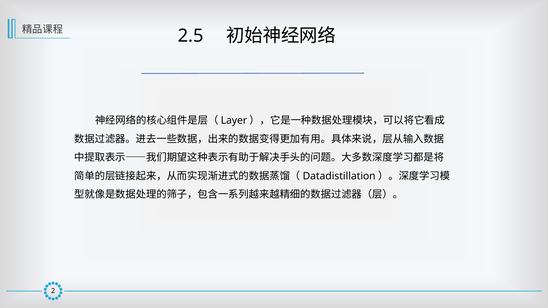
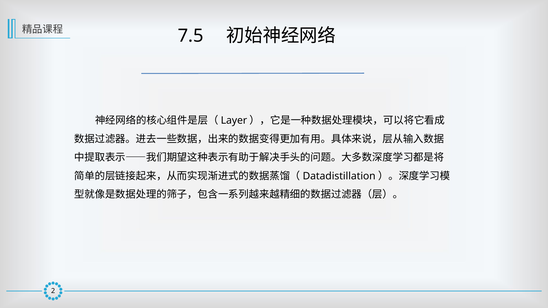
2.5: 2.5 -> 7.5
